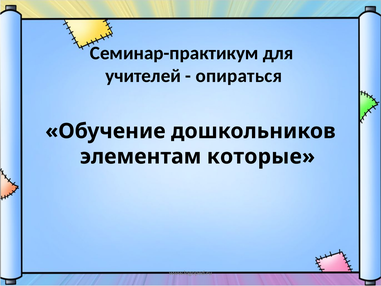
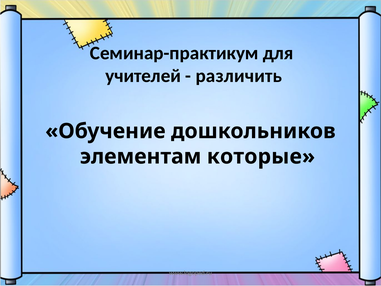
опираться: опираться -> различить
